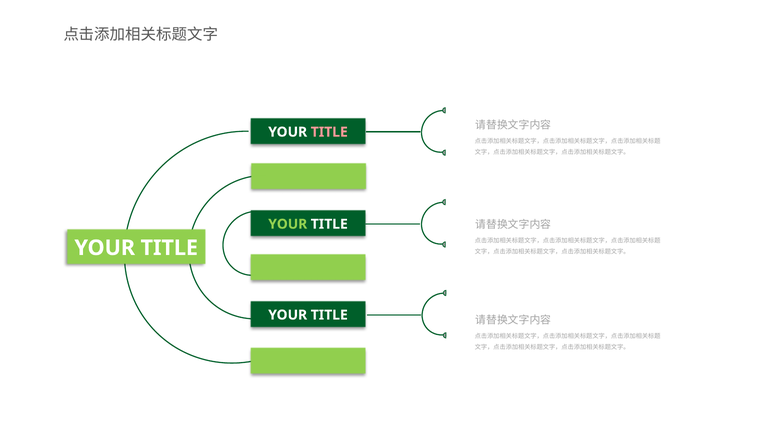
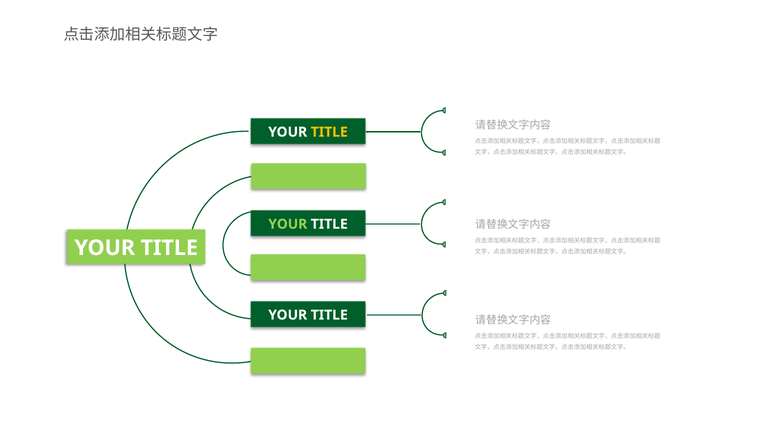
TITLE at (329, 132) colour: pink -> yellow
